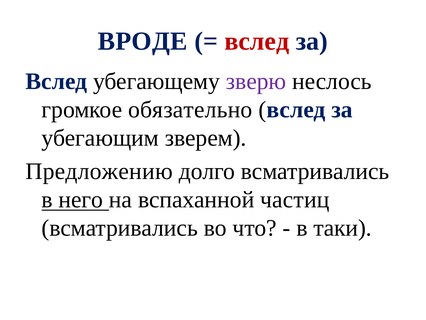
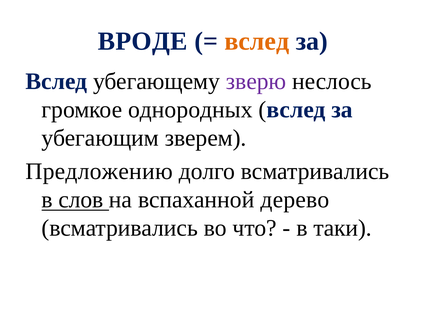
вслед at (257, 41) colour: red -> orange
обязательно: обязательно -> однородных
него: него -> слов
частиц: частиц -> дерево
